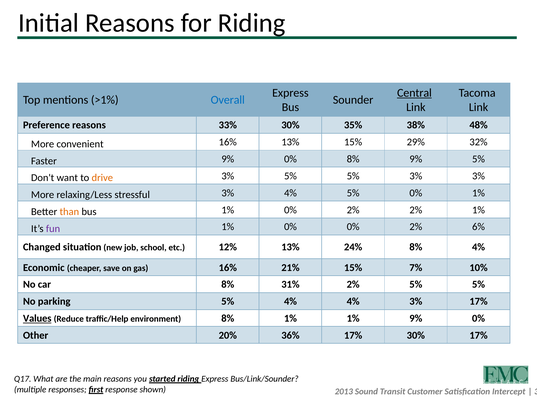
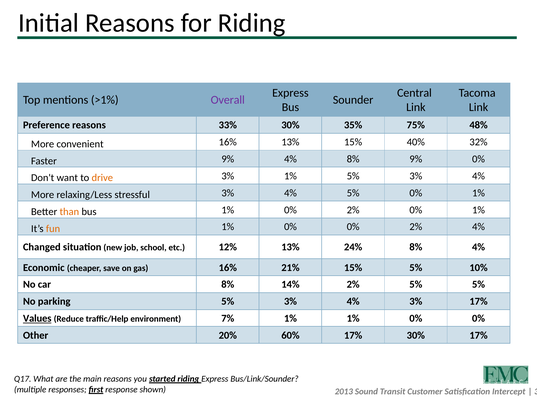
Central underline: present -> none
Overall colour: blue -> purple
38%: 38% -> 75%
29%: 29% -> 40%
Faster 9% 0%: 0% -> 4%
9% 5%: 5% -> 0%
3% 5%: 5% -> 1%
3% at (479, 176): 3% -> 4%
2% 2%: 2% -> 0%
fun colour: purple -> orange
2% 6%: 6% -> 4%
15% 7%: 7% -> 5%
31%: 31% -> 14%
parking 5% 4%: 4% -> 3%
environment 8%: 8% -> 7%
1% 1% 9%: 9% -> 0%
36%: 36% -> 60%
